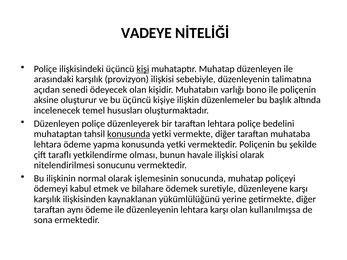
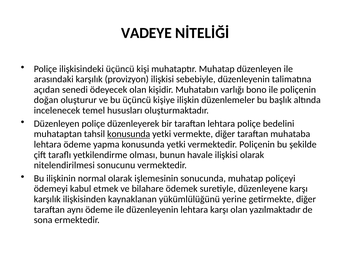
kişi underline: present -> none
aksine: aksine -> doğan
kullanılmışsa: kullanılmışsa -> yazılmaktadır
